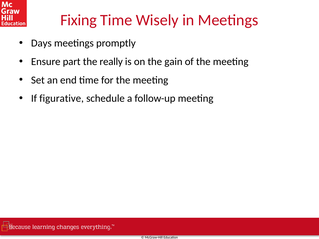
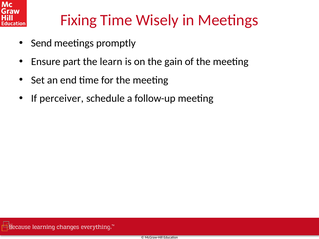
Days: Days -> Send
really: really -> learn
figurative: figurative -> perceiver
